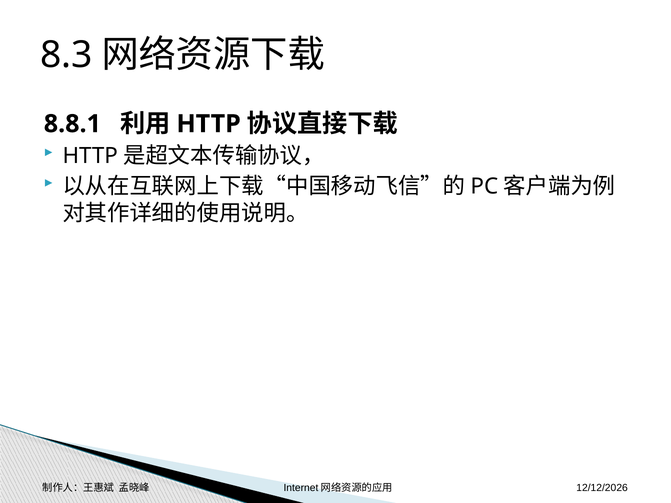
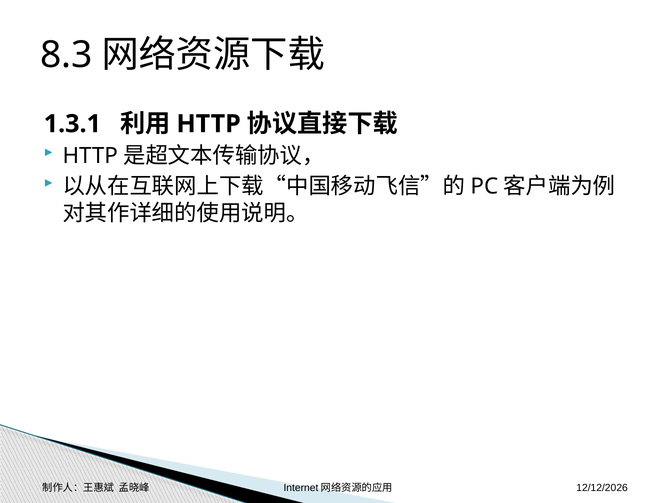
8.8.1: 8.8.1 -> 1.3.1
